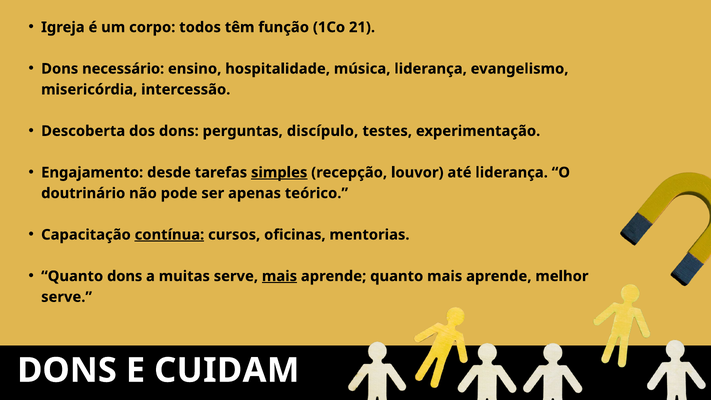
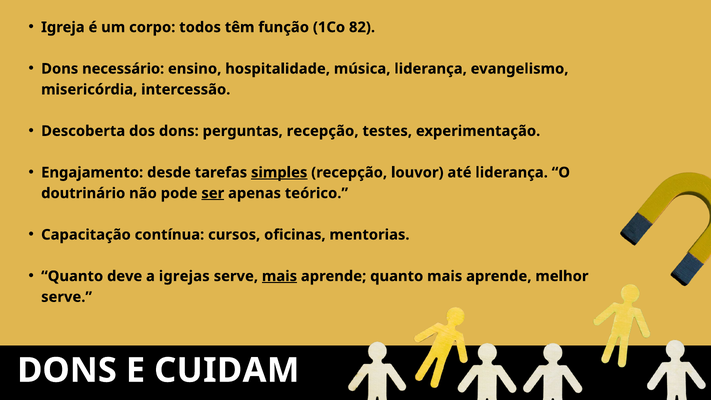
21: 21 -> 82
perguntas discípulo: discípulo -> recepção
ser underline: none -> present
contínua underline: present -> none
Quanto dons: dons -> deve
muitas: muitas -> igrejas
